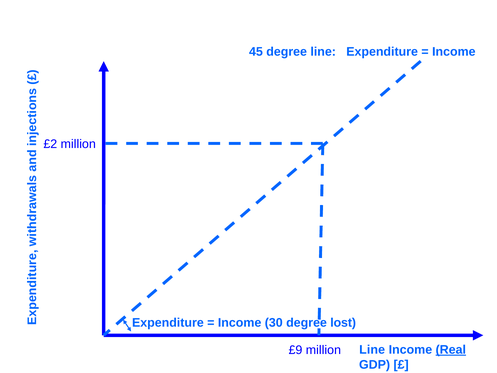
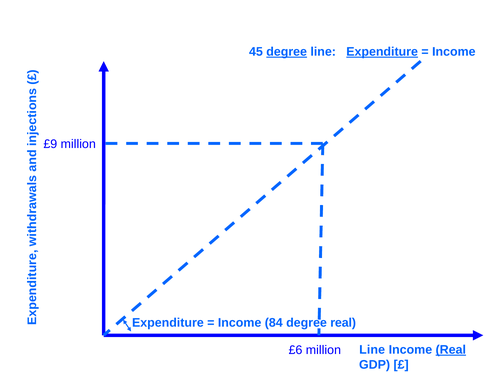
degree at (287, 52) underline: none -> present
Expenditure at (382, 52) underline: none -> present
£2: £2 -> £9
30: 30 -> 84
degree lost: lost -> real
£9: £9 -> £6
